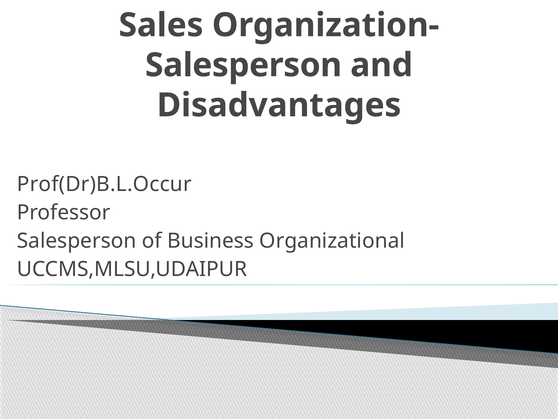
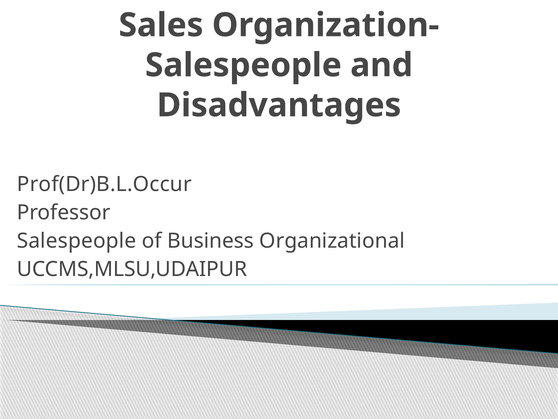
Salesperson at (243, 65): Salesperson -> Salespeople
Salesperson at (77, 241): Salesperson -> Salespeople
